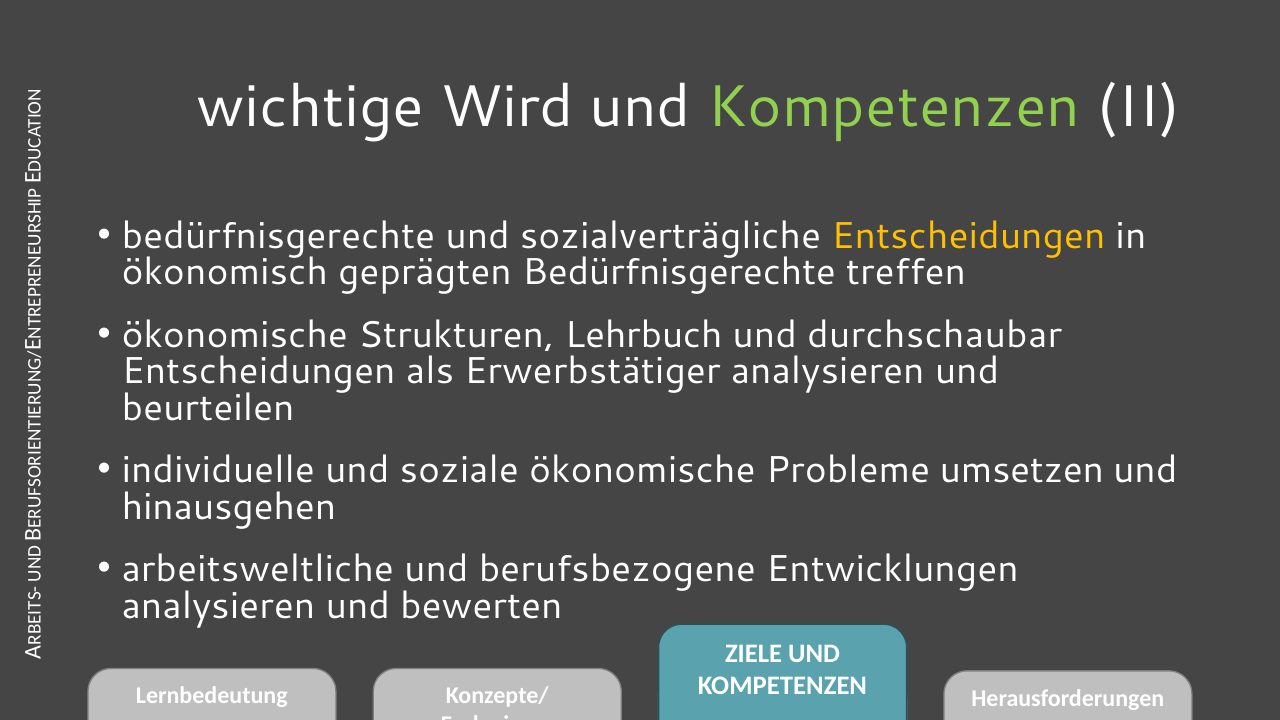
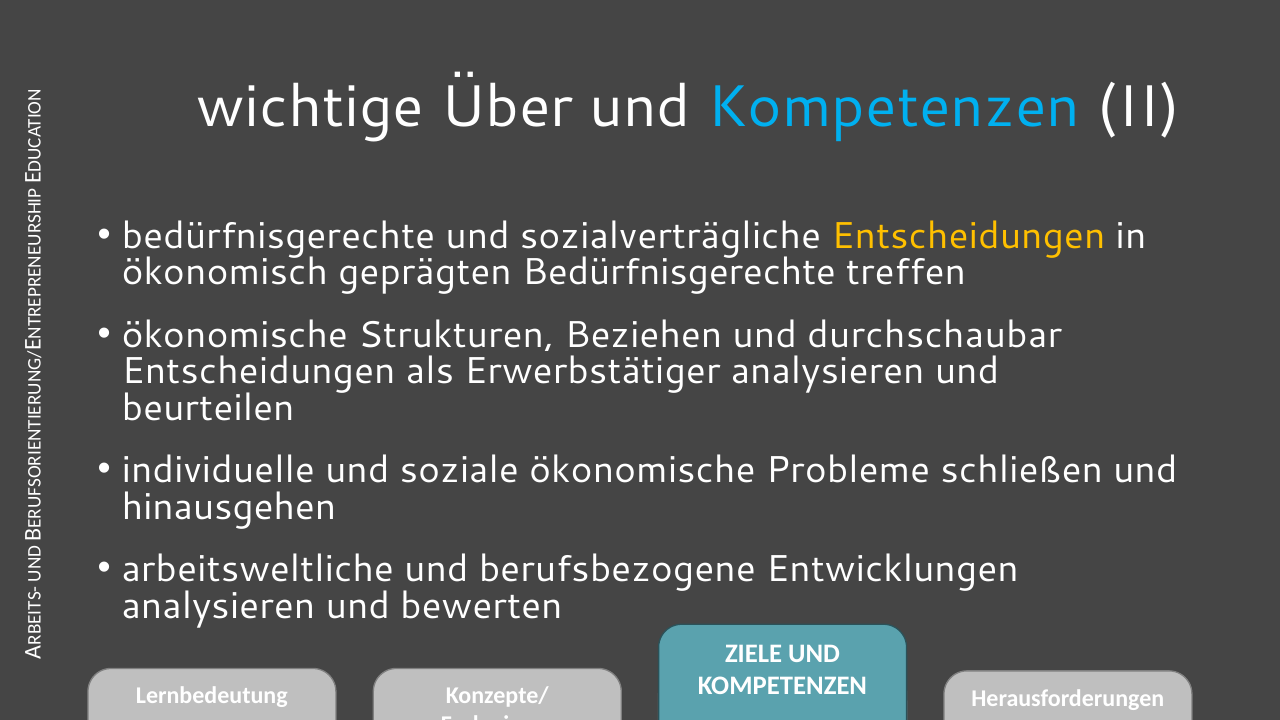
Wird: Wird -> Über
Kompetenzen at (894, 108) colour: light green -> light blue
Lehrbuch: Lehrbuch -> Beziehen
umsetzen: umsetzen -> schließen
